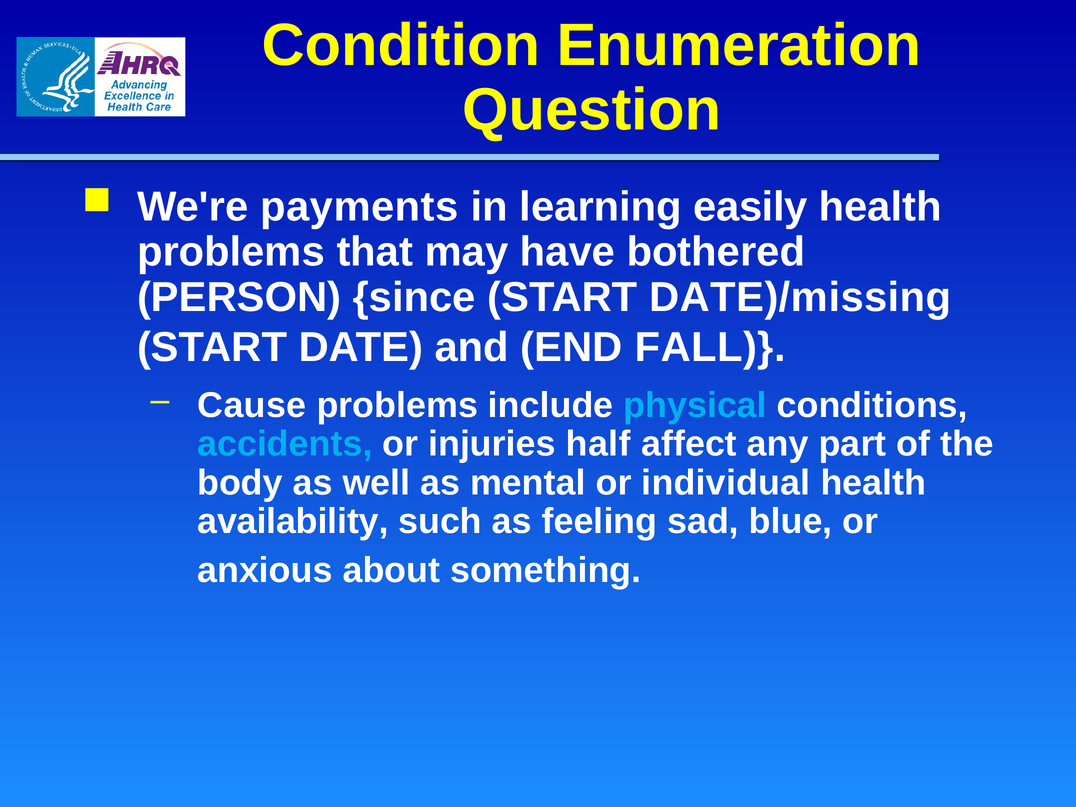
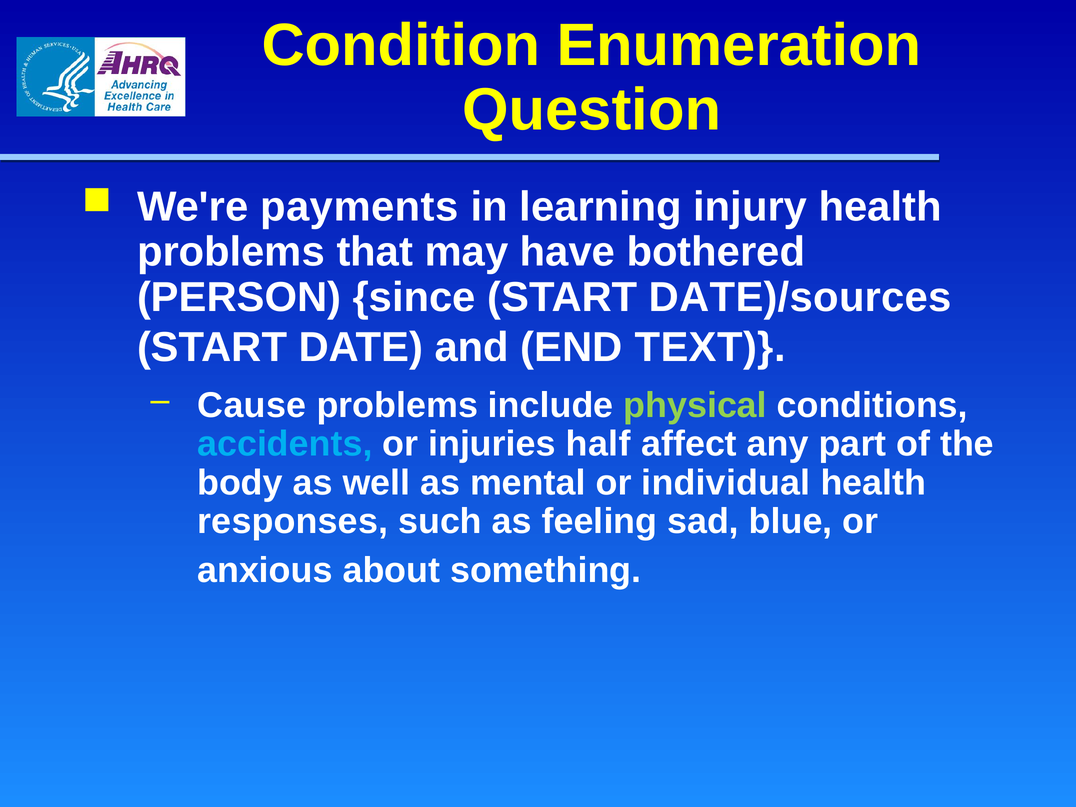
easily: easily -> injury
DATE)/missing: DATE)/missing -> DATE)/sources
FALL: FALL -> TEXT
physical colour: light blue -> light green
availability: availability -> responses
